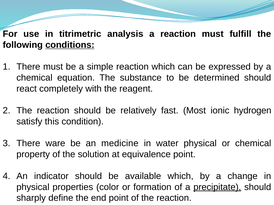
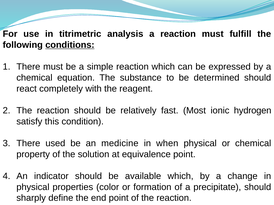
ware: ware -> used
water: water -> when
precipitate underline: present -> none
